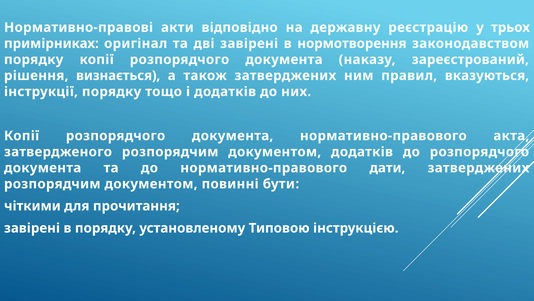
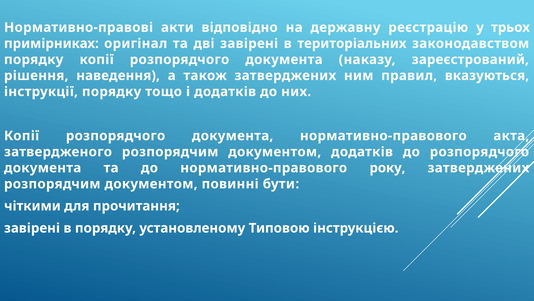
нормотворення: нормотворення -> територіальних
визнається: визнається -> наведення
дати: дати -> року
